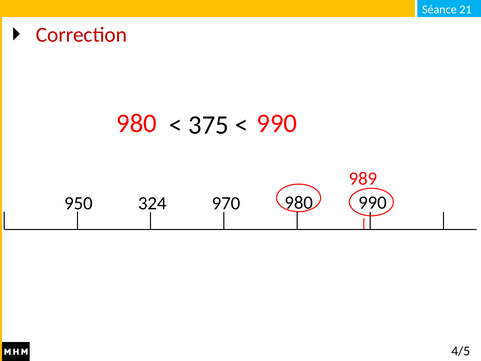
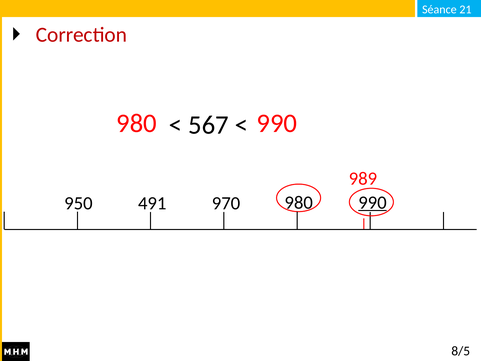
375: 375 -> 567
324: 324 -> 491
990 at (372, 202) underline: none -> present
4/5: 4/5 -> 8/5
